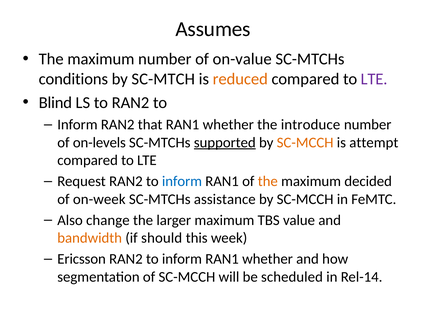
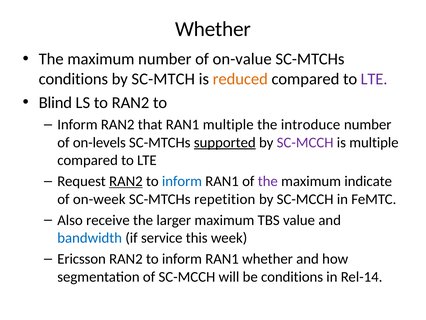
Assumes at (213, 29): Assumes -> Whether
that RAN1 whether: whether -> multiple
SC-MCCH at (305, 142) colour: orange -> purple
is attempt: attempt -> multiple
RAN2 at (126, 181) underline: none -> present
the at (268, 181) colour: orange -> purple
decided: decided -> indicate
assistance: assistance -> repetition
change: change -> receive
bandwidth colour: orange -> blue
should: should -> service
be scheduled: scheduled -> conditions
